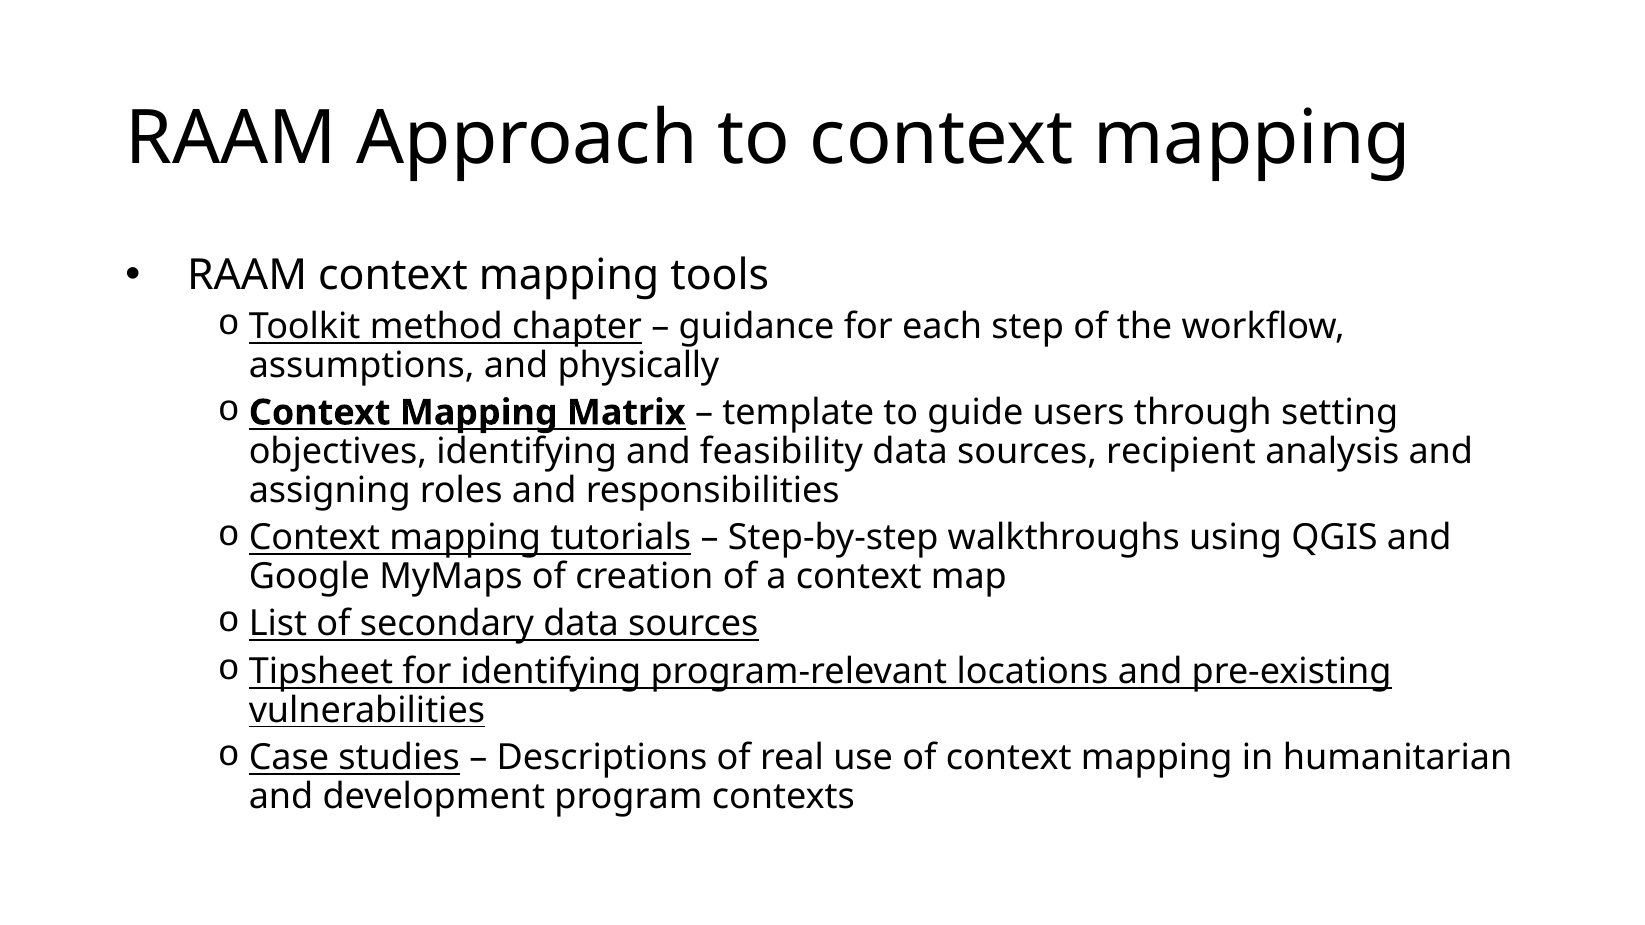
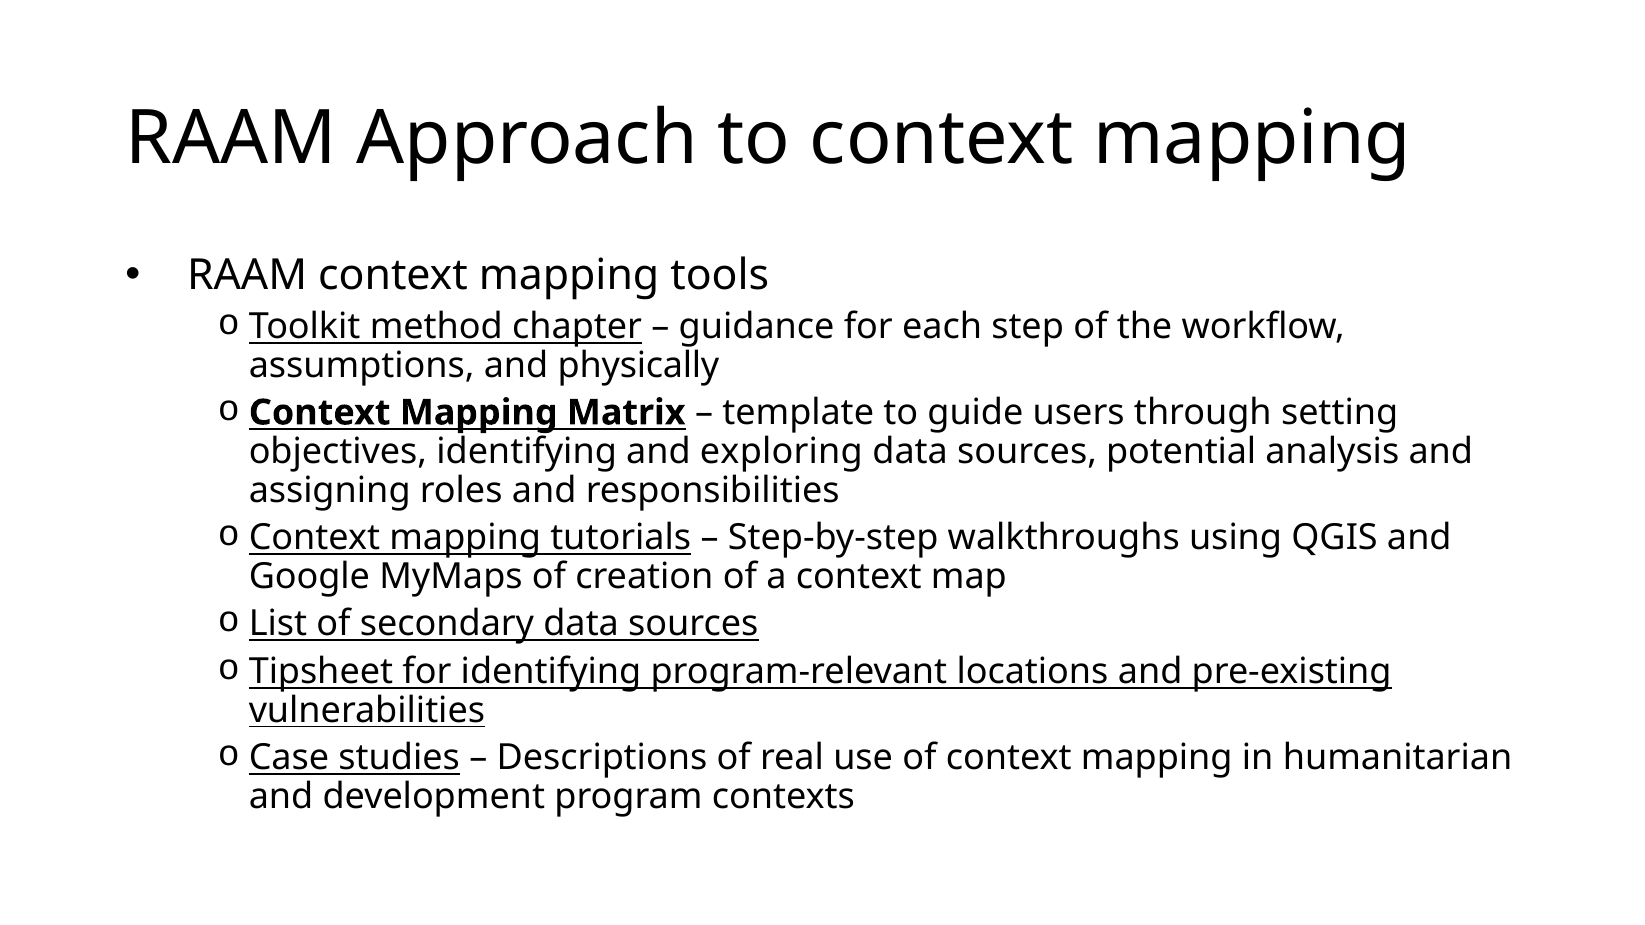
feasibility: feasibility -> exploring
recipient: recipient -> potential
